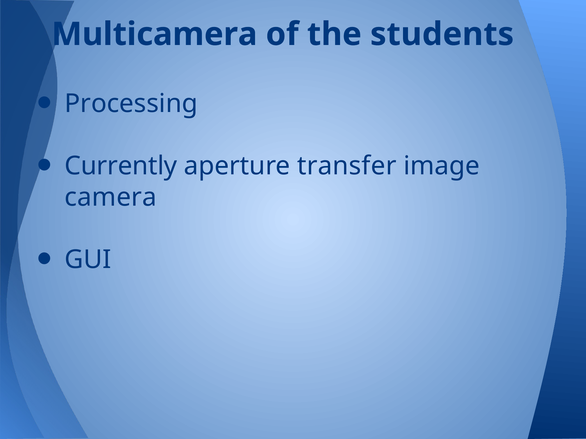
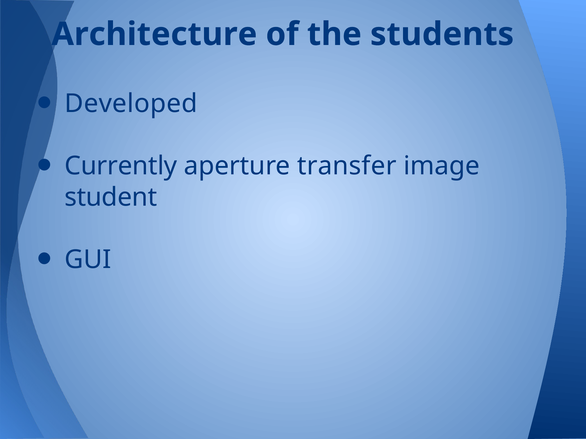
Multicamera: Multicamera -> Architecture
Processing: Processing -> Developed
camera: camera -> student
